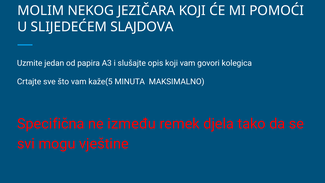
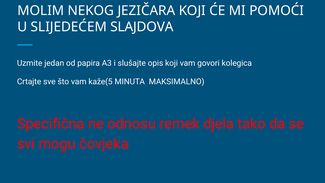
između: između -> odnosu
vještine: vještine -> čovjeka
